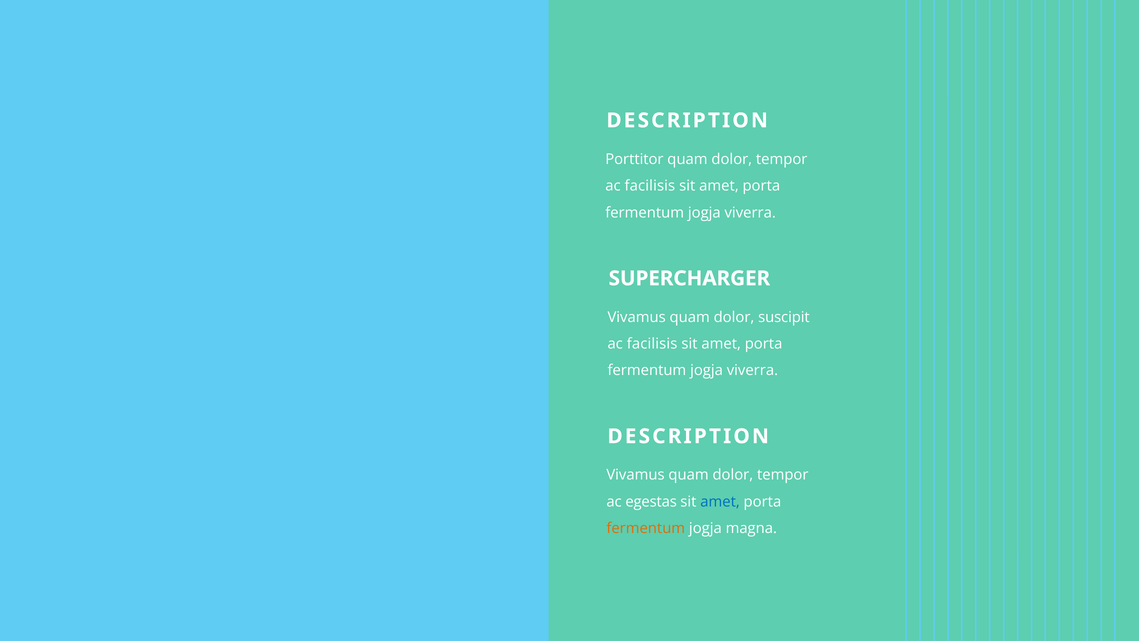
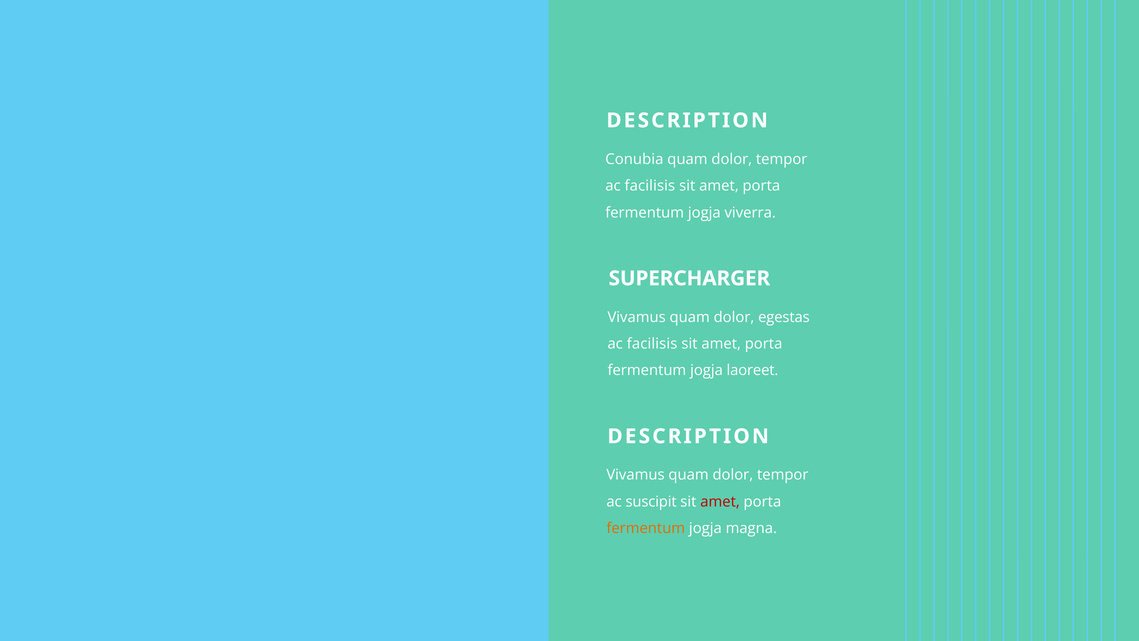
Porttitor: Porttitor -> Conubia
suscipit: suscipit -> egestas
viverra at (752, 370): viverra -> laoreet
egestas: egestas -> suscipit
amet at (720, 502) colour: blue -> red
